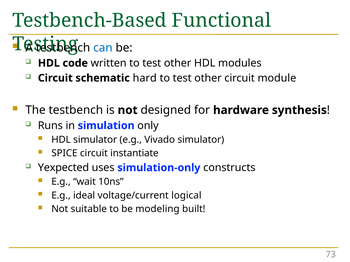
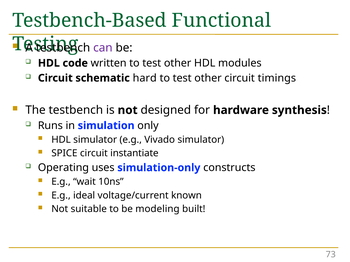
can colour: blue -> purple
module: module -> timings
Yexpected: Yexpected -> Operating
logical: logical -> known
